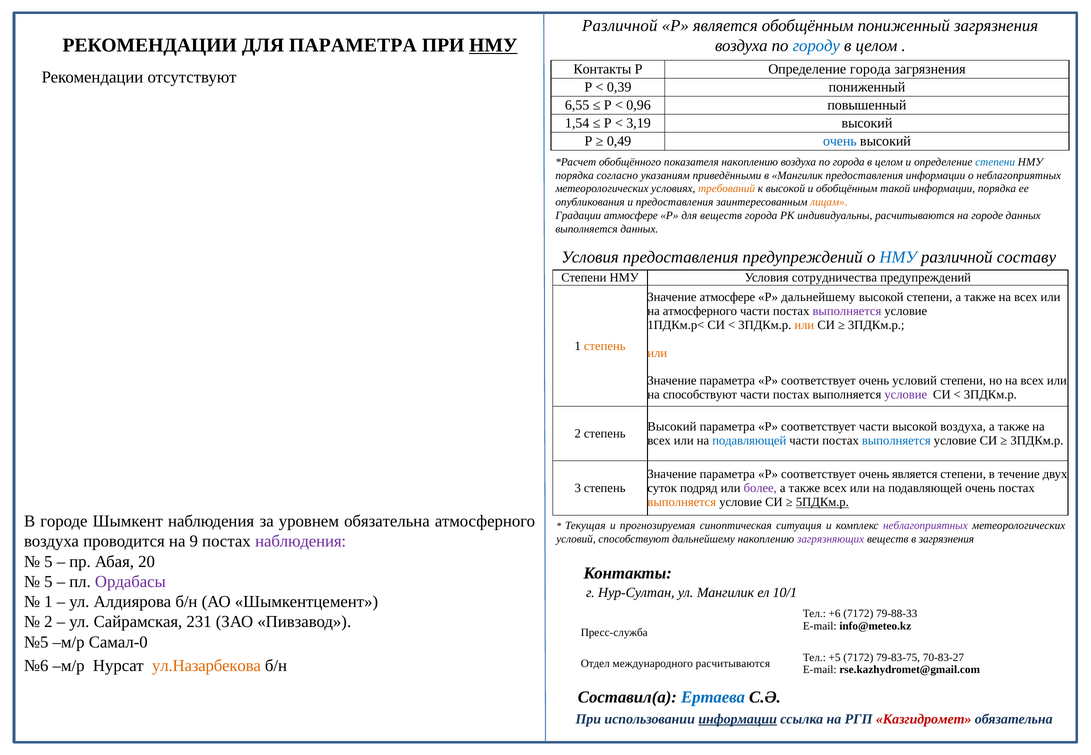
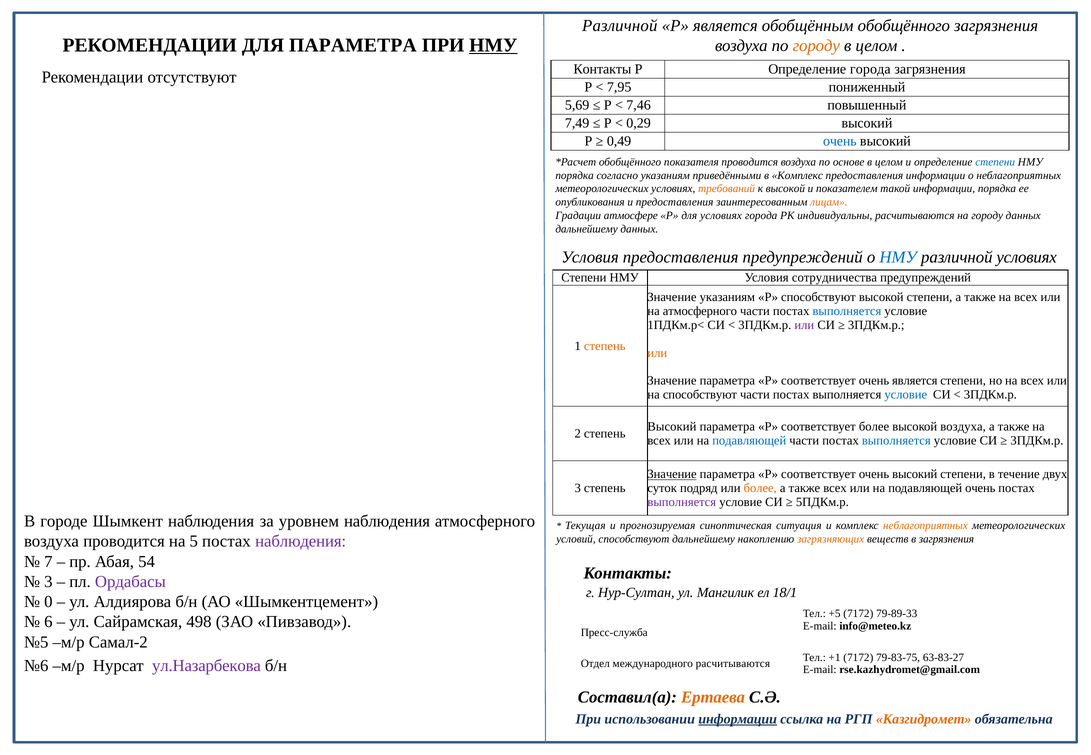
обобщённым пониженный: пониженный -> обобщённого
городу at (816, 46) colour: blue -> orange
0,39: 0,39 -> 7,95
6,55: 6,55 -> 5,69
0,96: 0,96 -> 7,46
1,54: 1,54 -> 7,49
3,19: 3,19 -> 0,29
показателя накоплению: накоплению -> проводится
по города: города -> основе
в Мангилик: Мангилик -> Комплекс
и обобщённым: обобщённым -> показателем
для веществ: веществ -> условиях
на городе: городе -> городу
выполняется at (587, 229): выполняется -> дальнейшему
различной составу: составу -> условиях
Значение атмосфере: атмосфере -> указаниям
Р дальнейшему: дальнейшему -> способствуют
выполняется at (847, 311) colour: purple -> blue
или at (804, 325) colour: orange -> purple
очень условий: условий -> является
условие at (906, 395) colour: purple -> blue
соответствует части: части -> более
Значение at (672, 475) underline: none -> present
соответствует очень является: является -> высокий
более at (760, 488) colour: purple -> orange
выполняется at (682, 502) colour: orange -> purple
5ПДКм.р underline: present -> none
уровнем обязательна: обязательна -> наблюдения
неблагоприятных at (925, 526) colour: purple -> orange
9: 9 -> 5
загрязняющих colour: purple -> orange
5 at (48, 562): 5 -> 7
20: 20 -> 54
5 at (48, 582): 5 -> 3
10/1: 10/1 -> 18/1
1 at (48, 602): 1 -> 0
+6: +6 -> +5
79-88-33: 79-88-33 -> 79-89-33
2 at (48, 622): 2 -> 6
231: 231 -> 498
Самал-0: Самал-0 -> Самал-2
+5: +5 -> +1
70-83-27: 70-83-27 -> 63-83-27
ул.Назарбекова colour: orange -> purple
Ертаева colour: blue -> orange
Казгидромет colour: red -> orange
